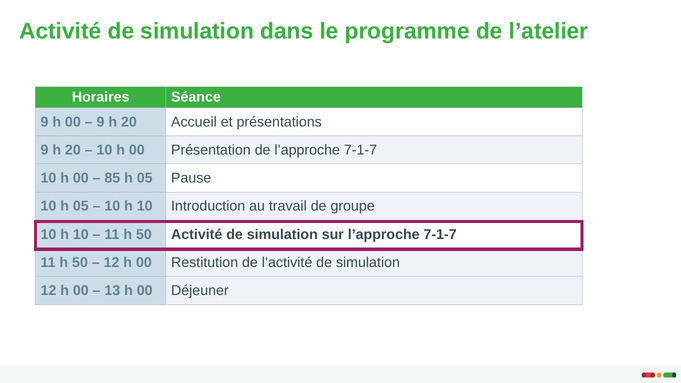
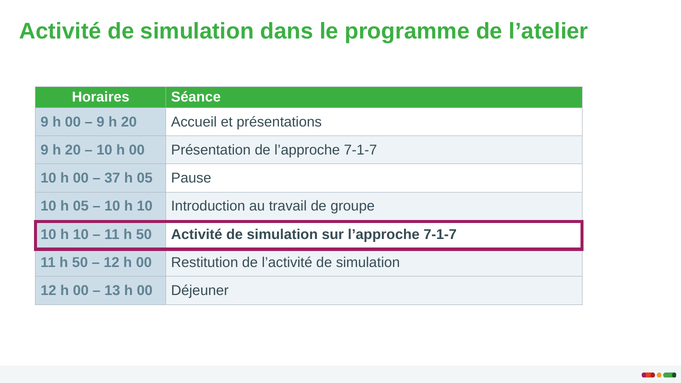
85: 85 -> 37
